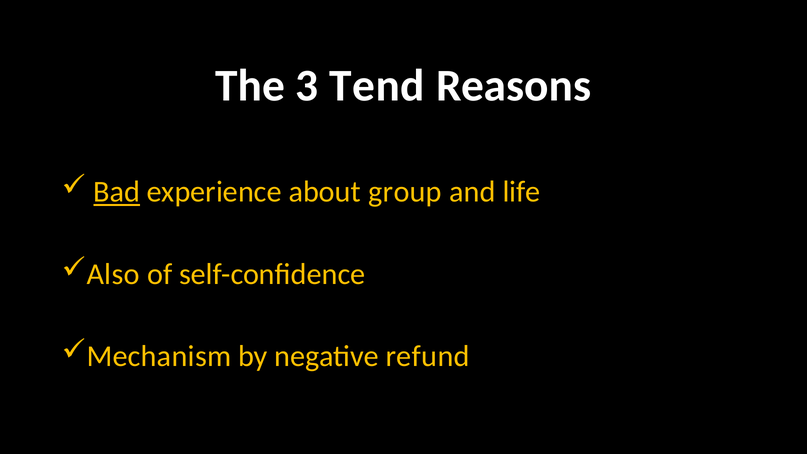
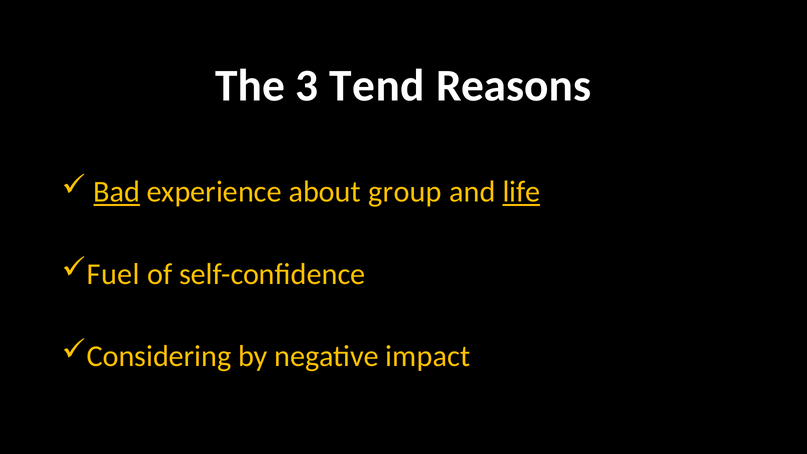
life underline: none -> present
Also: Also -> Fuel
Mechanism: Mechanism -> Considering
refund: refund -> impact
